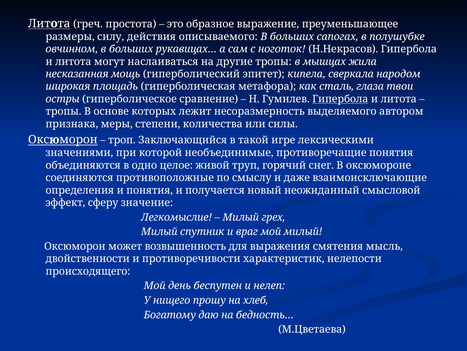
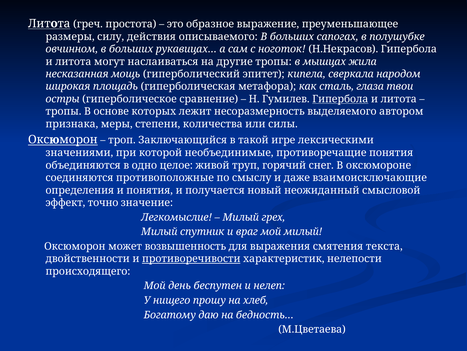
сферу: сферу -> точно
мысль: мысль -> текста
противоречивости underline: none -> present
